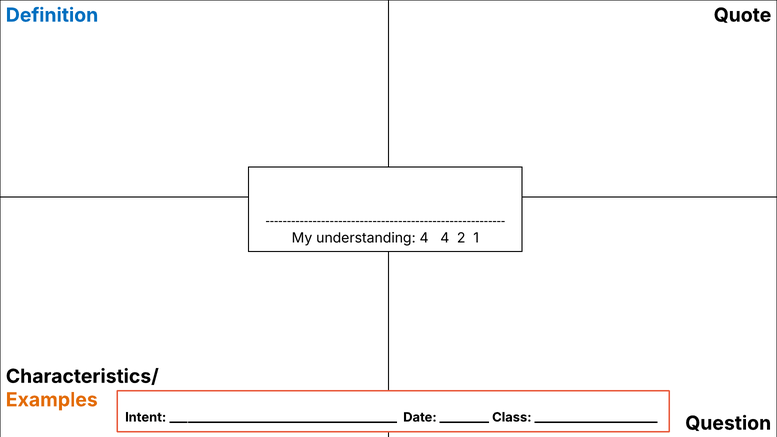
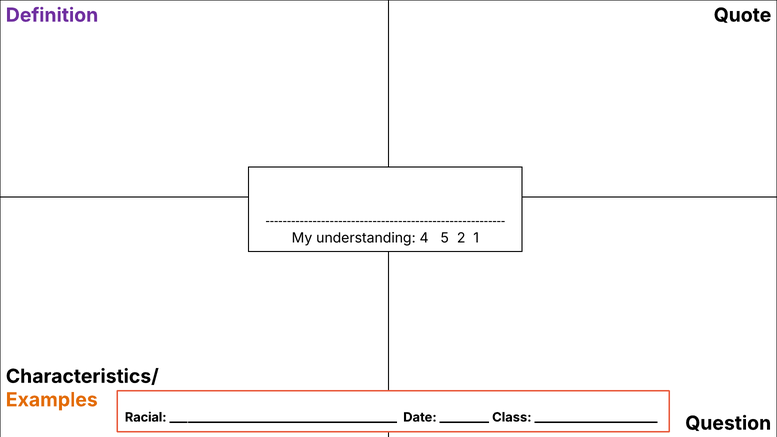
Definition colour: blue -> purple
4 4: 4 -> 5
Intent: Intent -> Racial
